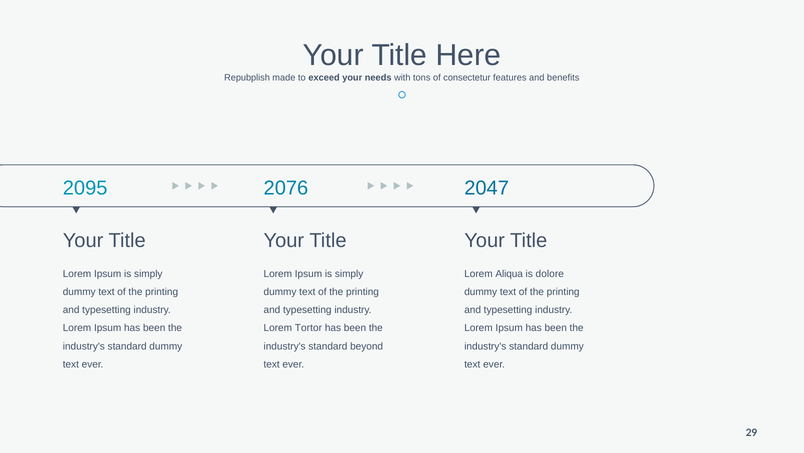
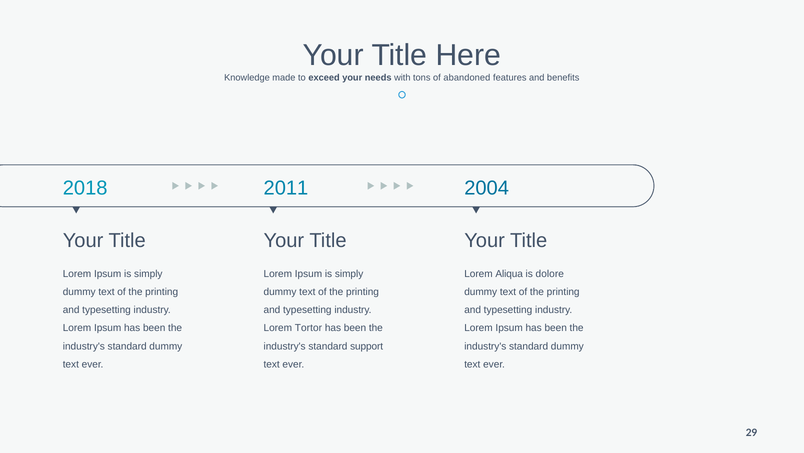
Repubplish: Repubplish -> Knowledge
consectetur: consectetur -> abandoned
2095: 2095 -> 2018
2076: 2076 -> 2011
2047: 2047 -> 2004
beyond: beyond -> support
